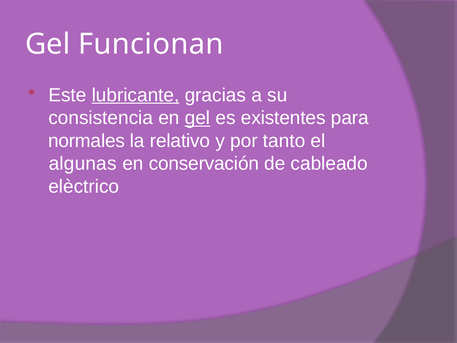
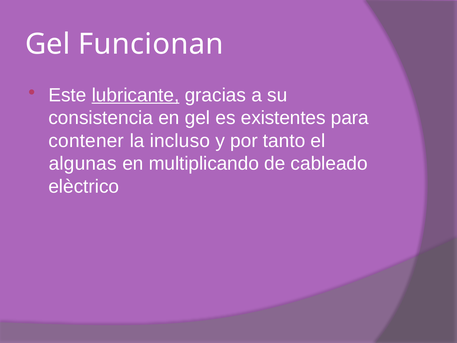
gel at (197, 118) underline: present -> none
normales: normales -> contener
relativo: relativo -> incluso
conservación: conservación -> multiplicando
